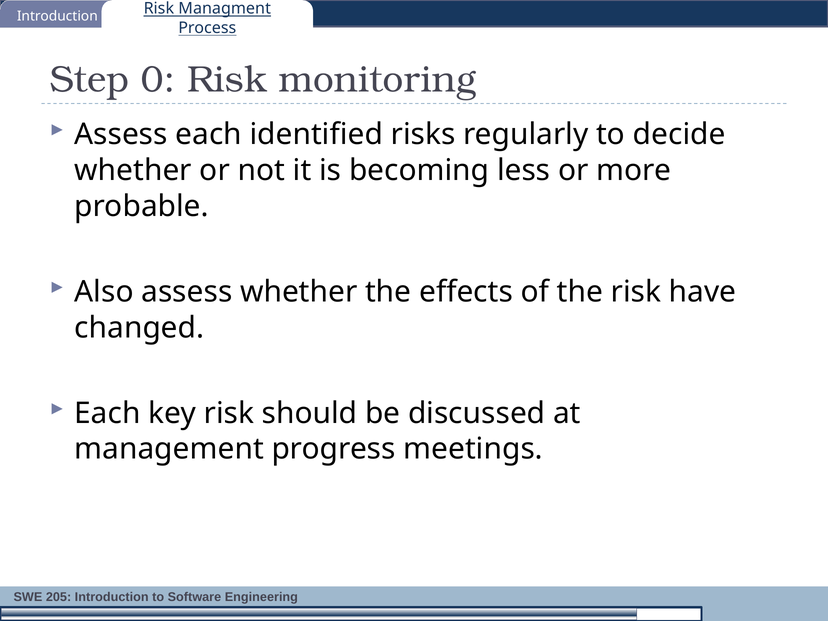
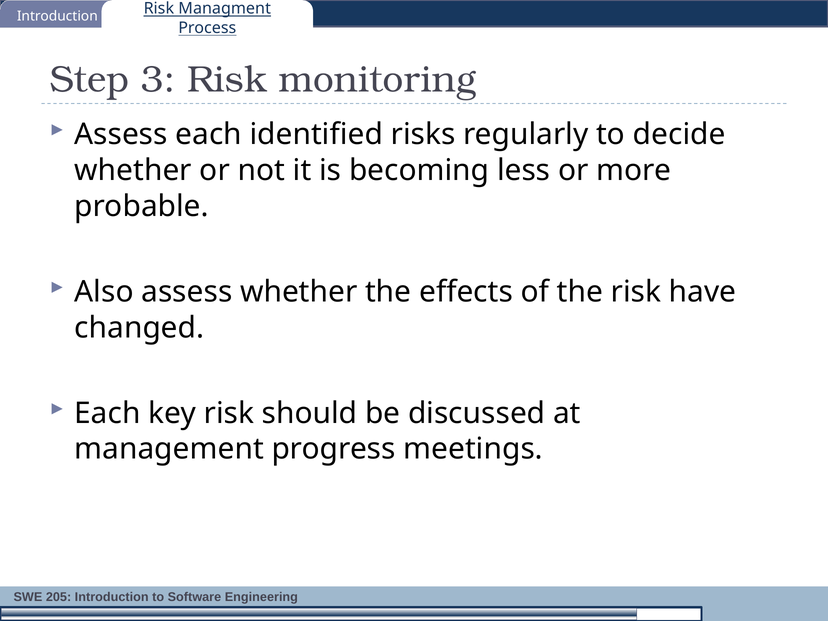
0: 0 -> 3
